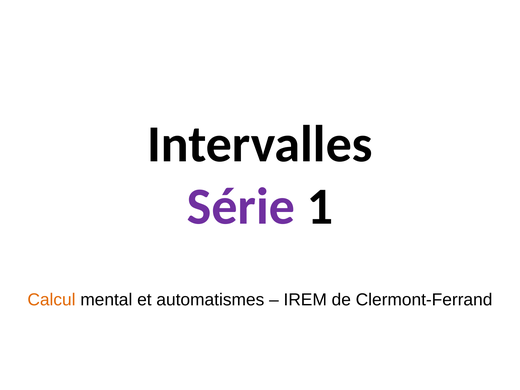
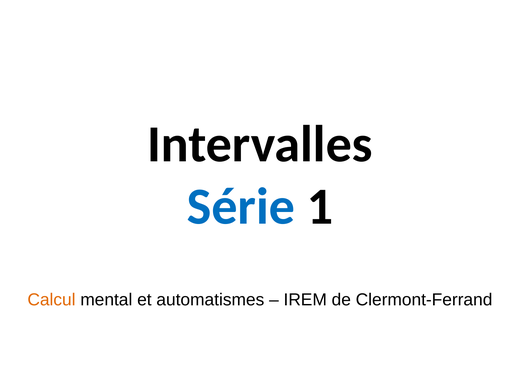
Série colour: purple -> blue
